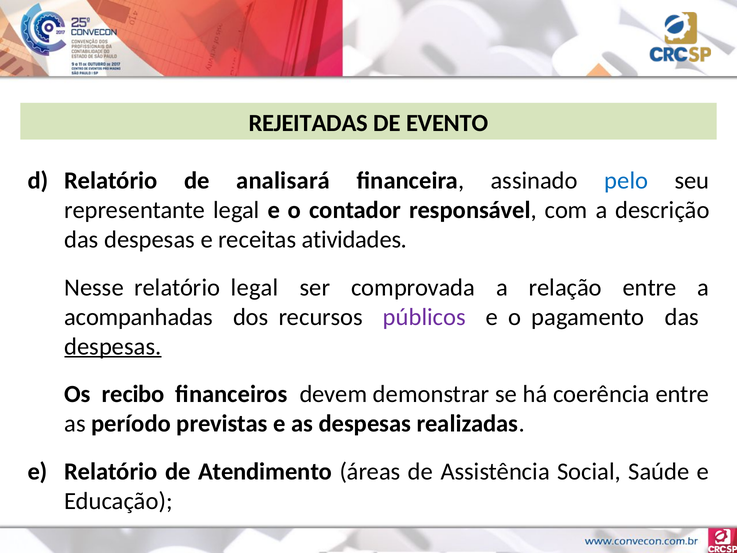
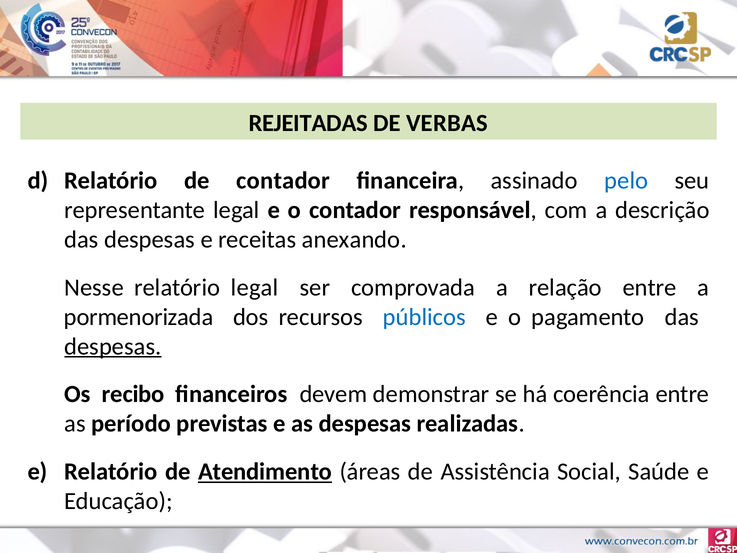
EVENTO: EVENTO -> VERBAS
de analisará: analisará -> contador
atividades: atividades -> anexando
acompanhadas: acompanhadas -> pormenorizada
públicos colour: purple -> blue
Atendimento underline: none -> present
